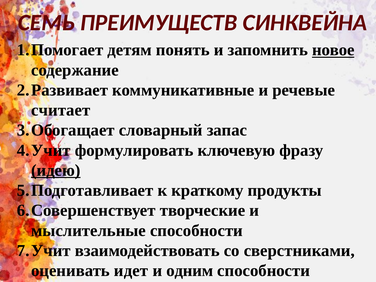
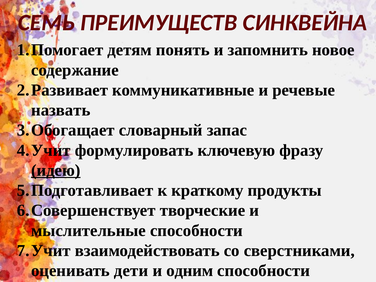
новое underline: present -> none
считает: считает -> назвать
идет: идет -> дети
